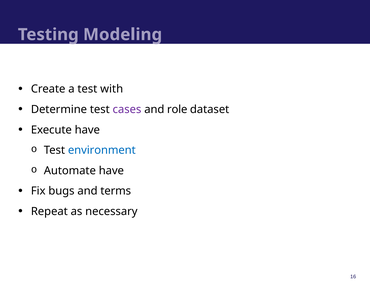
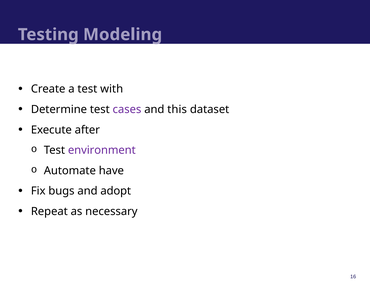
role: role -> this
Execute have: have -> after
environment colour: blue -> purple
terms: terms -> adopt
